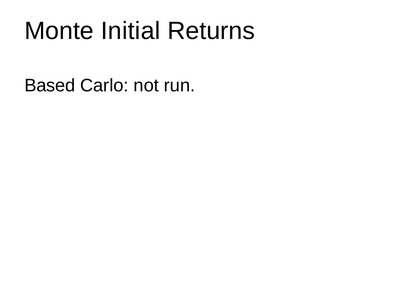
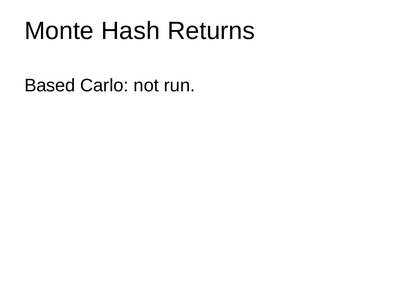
Initial: Initial -> Hash
